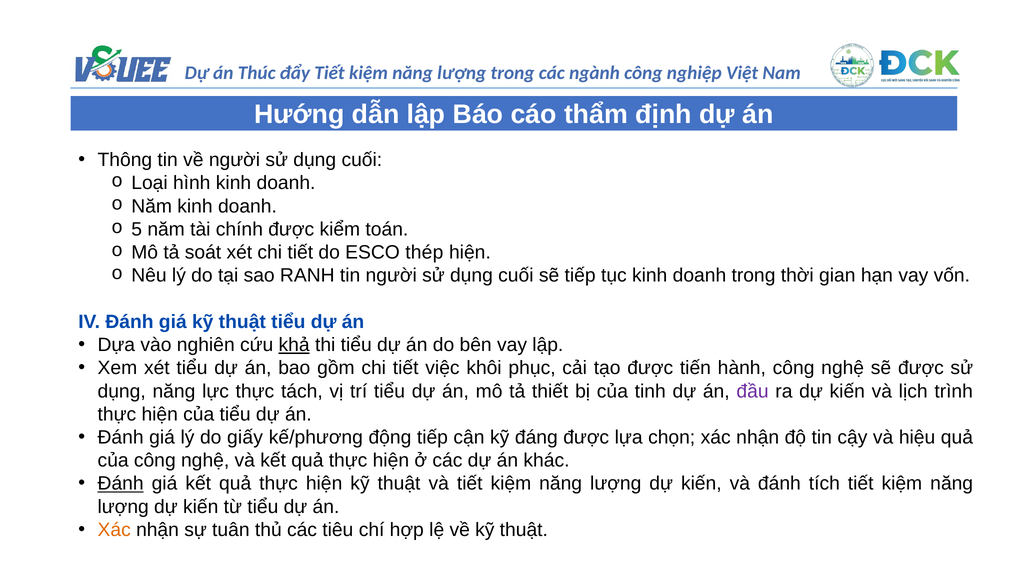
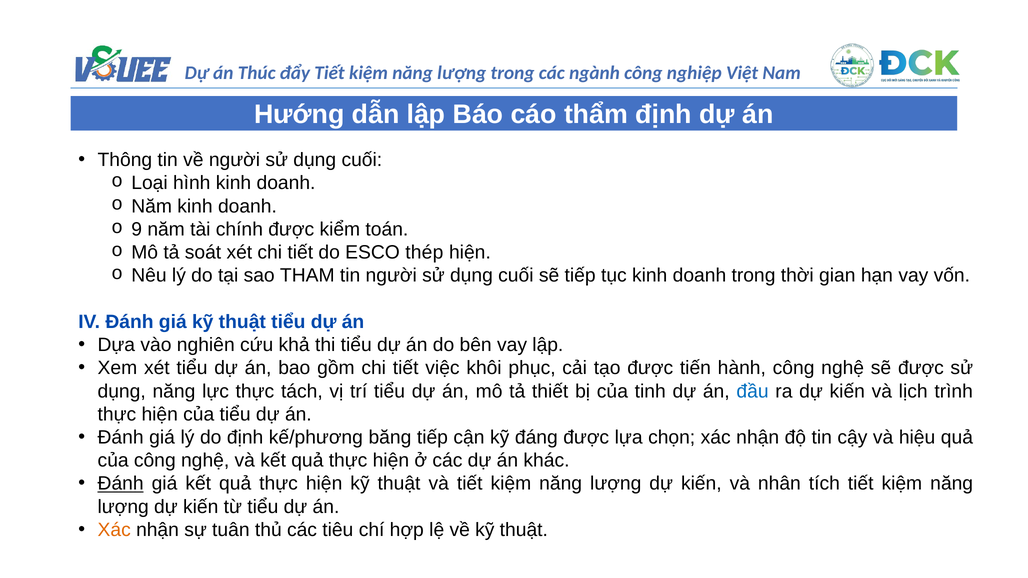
5: 5 -> 9
RANH: RANH -> THAM
khả underline: present -> none
đầu colour: purple -> blue
do giấy: giấy -> định
động: động -> băng
và đánh: đánh -> nhân
